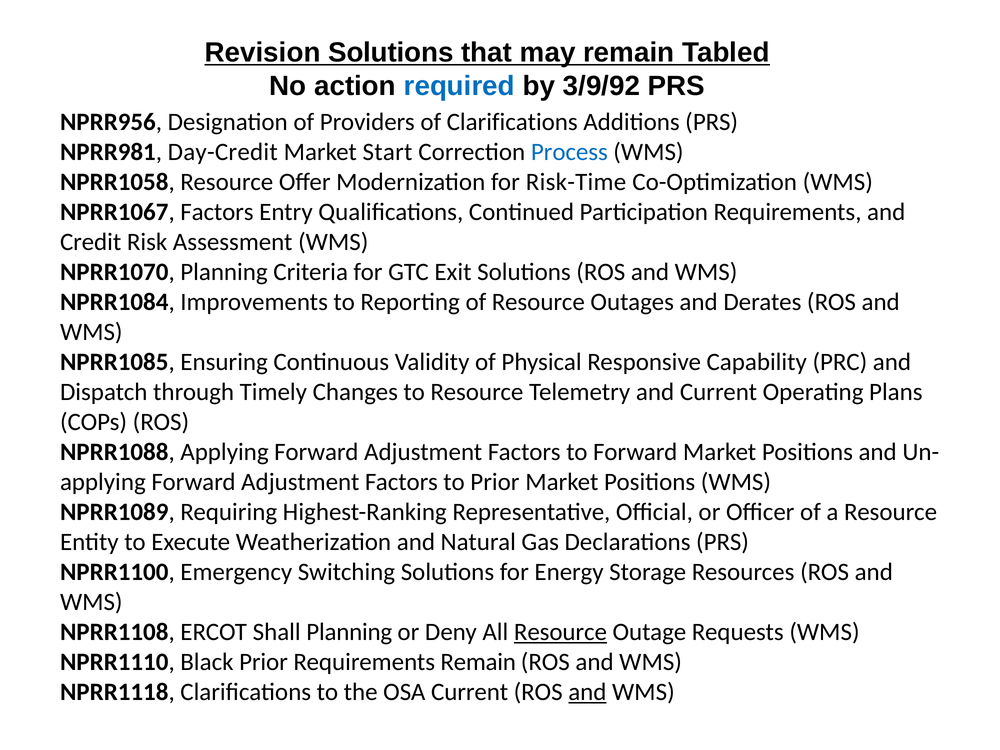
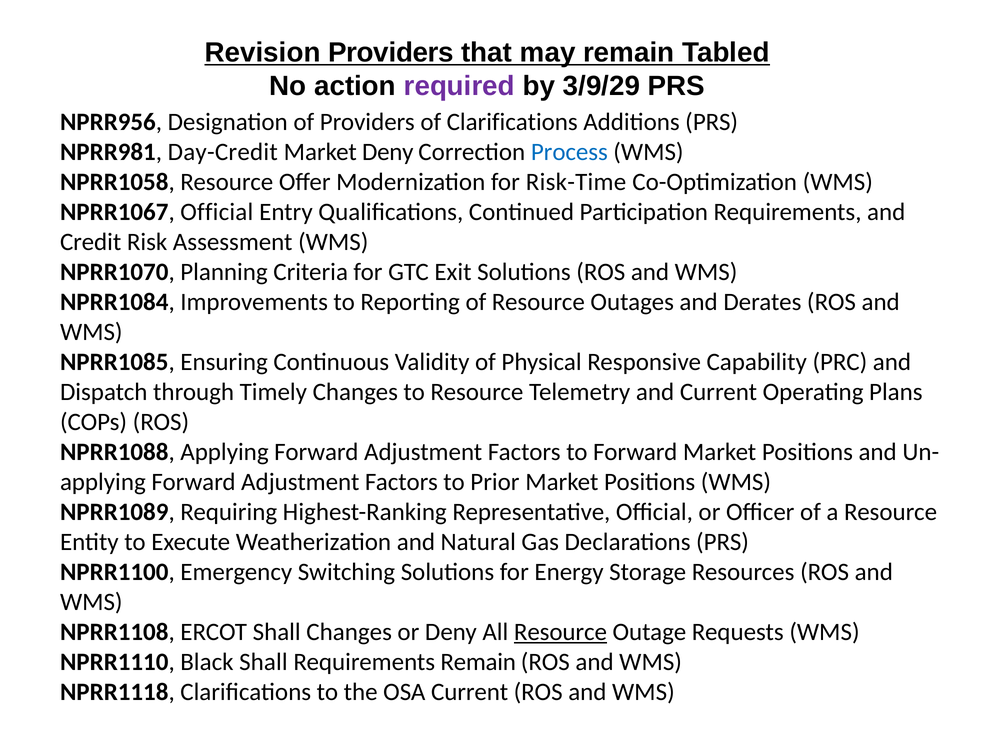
Revision Solutions: Solutions -> Providers
required colour: blue -> purple
3/9/92: 3/9/92 -> 3/9/29
Market Start: Start -> Deny
NPRR1067 Factors: Factors -> Official
Shall Planning: Planning -> Changes
Black Prior: Prior -> Shall
and at (587, 692) underline: present -> none
